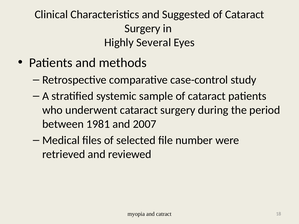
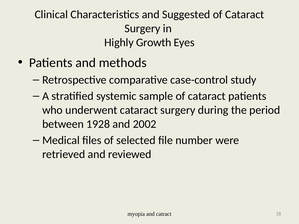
Several: Several -> Growth
1981: 1981 -> 1928
2007: 2007 -> 2002
